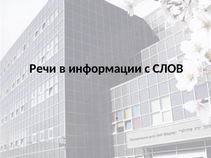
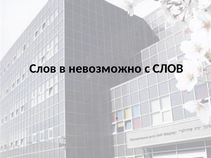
Речи at (43, 69): Речи -> Слов
информации: информации -> невозможно
